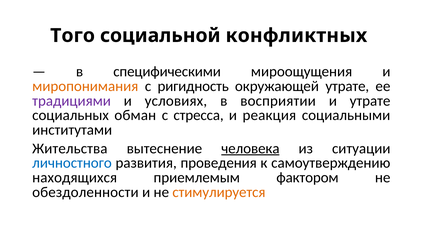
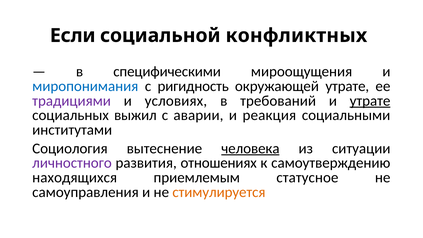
Того: Того -> Если
миропонимания colour: orange -> blue
восприятии: восприятии -> требований
утрате at (370, 101) underline: none -> present
обман: обман -> выжил
стресса: стресса -> аварии
Жительства: Жительства -> Социология
личностного colour: blue -> purple
проведения: проведения -> отношениях
фактором: фактором -> статусное
обездоленности: обездоленности -> самоуправления
